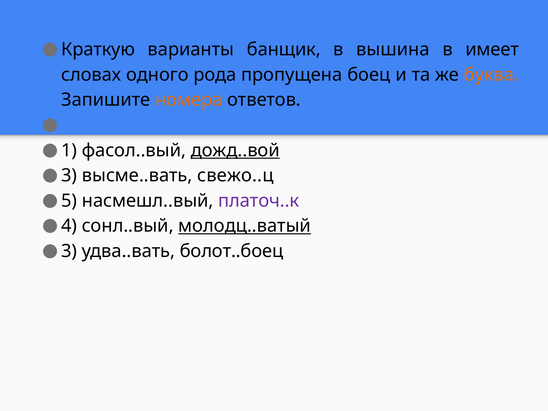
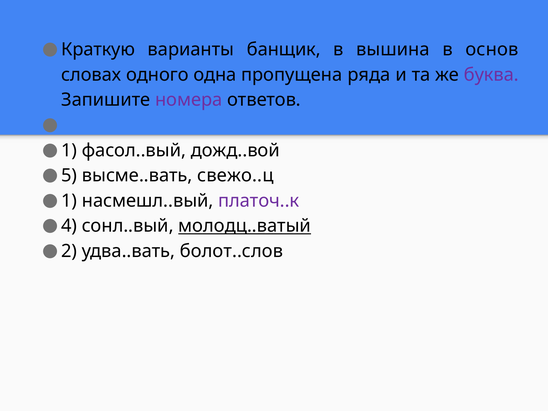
имеет: имеет -> основ
рода: рода -> одна
боец: боец -> ряда
буква colour: orange -> purple
номера colour: orange -> purple
дожд..вой underline: present -> none
3 at (69, 176): 3 -> 5
5 at (69, 201): 5 -> 1
3 at (69, 251): 3 -> 2
болот..боец: болот..боец -> болот..слов
